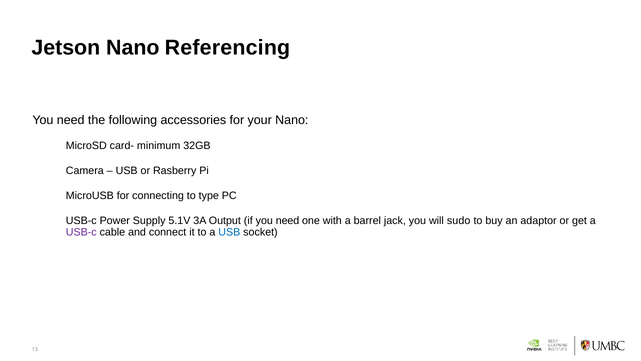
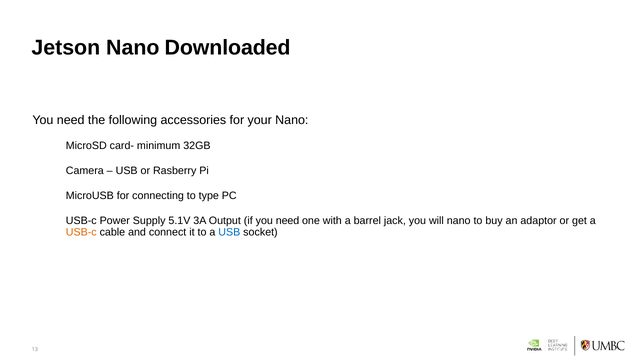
Referencing: Referencing -> Downloaded
will sudo: sudo -> nano
USB-c at (81, 232) colour: purple -> orange
